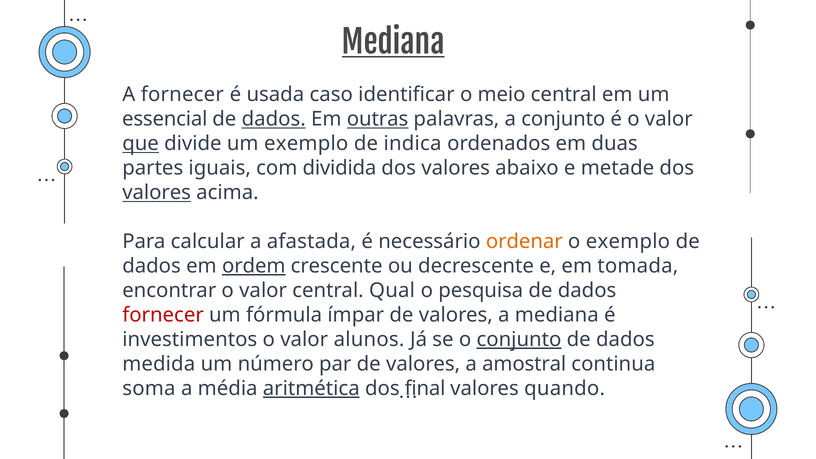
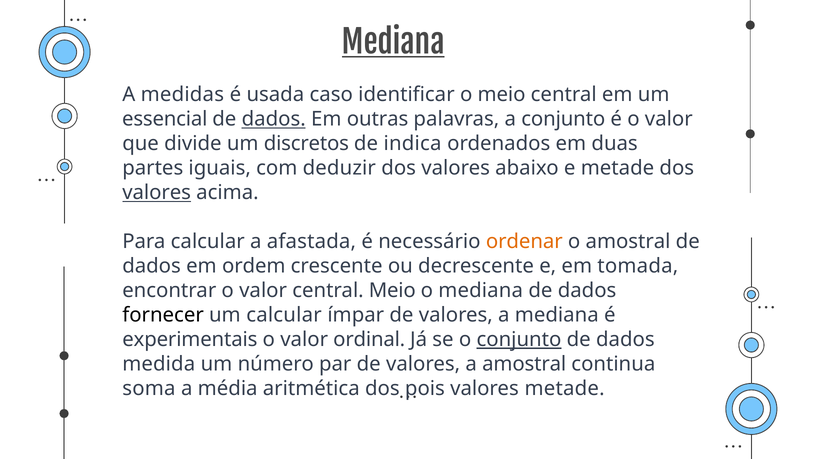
A fornecer: fornecer -> medidas
outras underline: present -> none
que underline: present -> none
um exemplo: exemplo -> discretos
dividida: dividida -> deduzir
o exemplo: exemplo -> amostral
ordem underline: present -> none
central Qual: Qual -> Meio
o pesquisa: pesquisa -> mediana
fornecer at (163, 315) colour: red -> black
um fórmula: fórmula -> calcular
investimentos: investimentos -> experimentais
alunos: alunos -> ordinal
aritmética underline: present -> none
final: final -> pois
valores quando: quando -> metade
